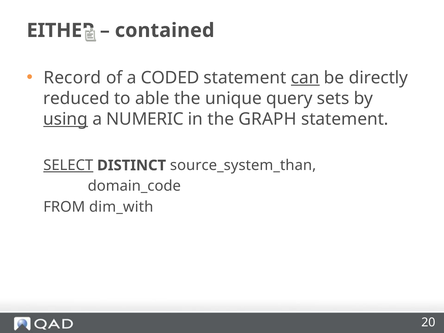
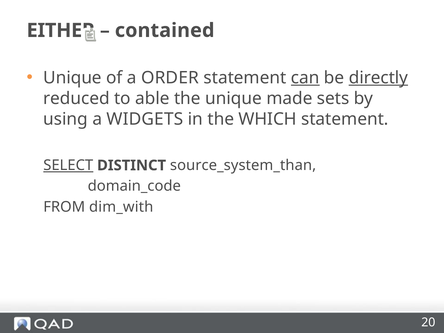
Record at (72, 78): Record -> Unique
CODED: CODED -> ORDER
directly underline: none -> present
query: query -> made
using underline: present -> none
NUMERIC: NUMERIC -> WIDGETS
GRAPH: GRAPH -> WHICH
